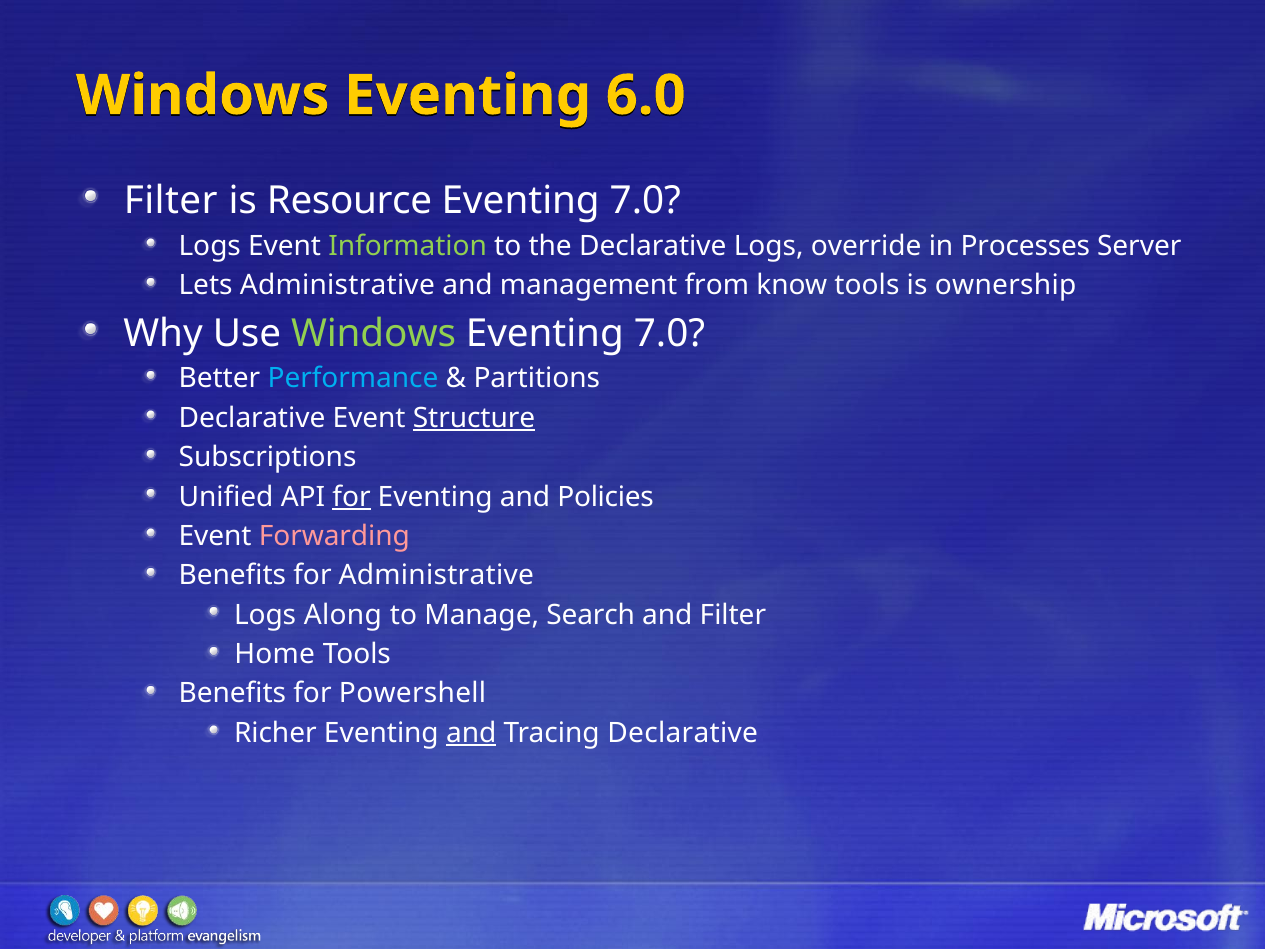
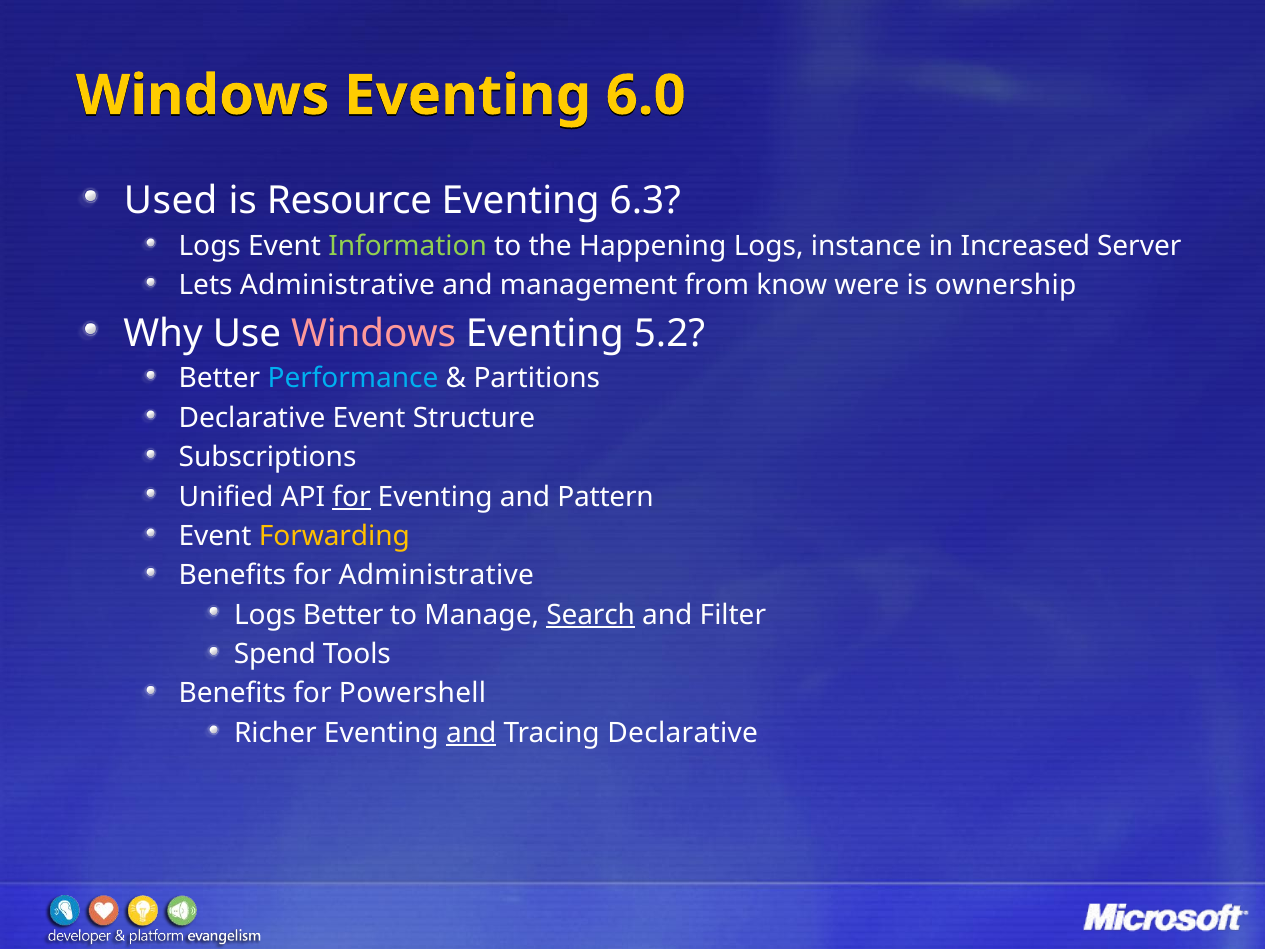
Filter at (171, 201): Filter -> Used
7.0 at (645, 201): 7.0 -> 6.3
the Declarative: Declarative -> Happening
override: override -> instance
Processes: Processes -> Increased
know tools: tools -> were
Windows at (374, 334) colour: light green -> pink
7.0 at (669, 334): 7.0 -> 5.2
Structure underline: present -> none
Policies: Policies -> Pattern
Forwarding colour: pink -> yellow
Logs Along: Along -> Better
Search underline: none -> present
Home: Home -> Spend
